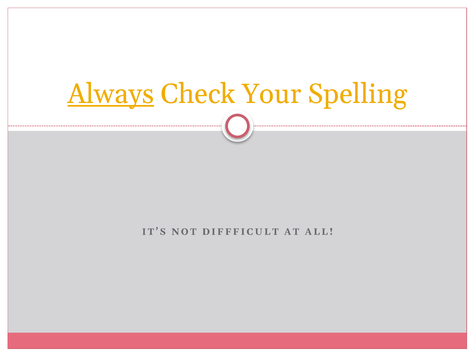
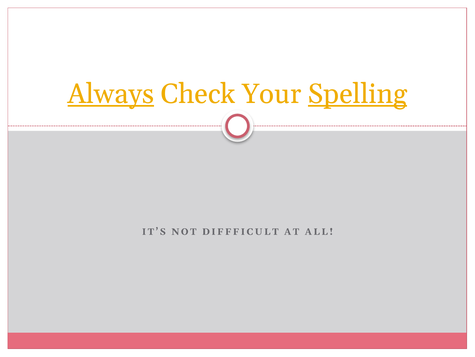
Spelling underline: none -> present
